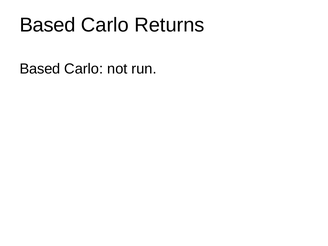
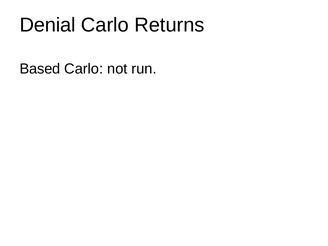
Based at (48, 25): Based -> Denial
